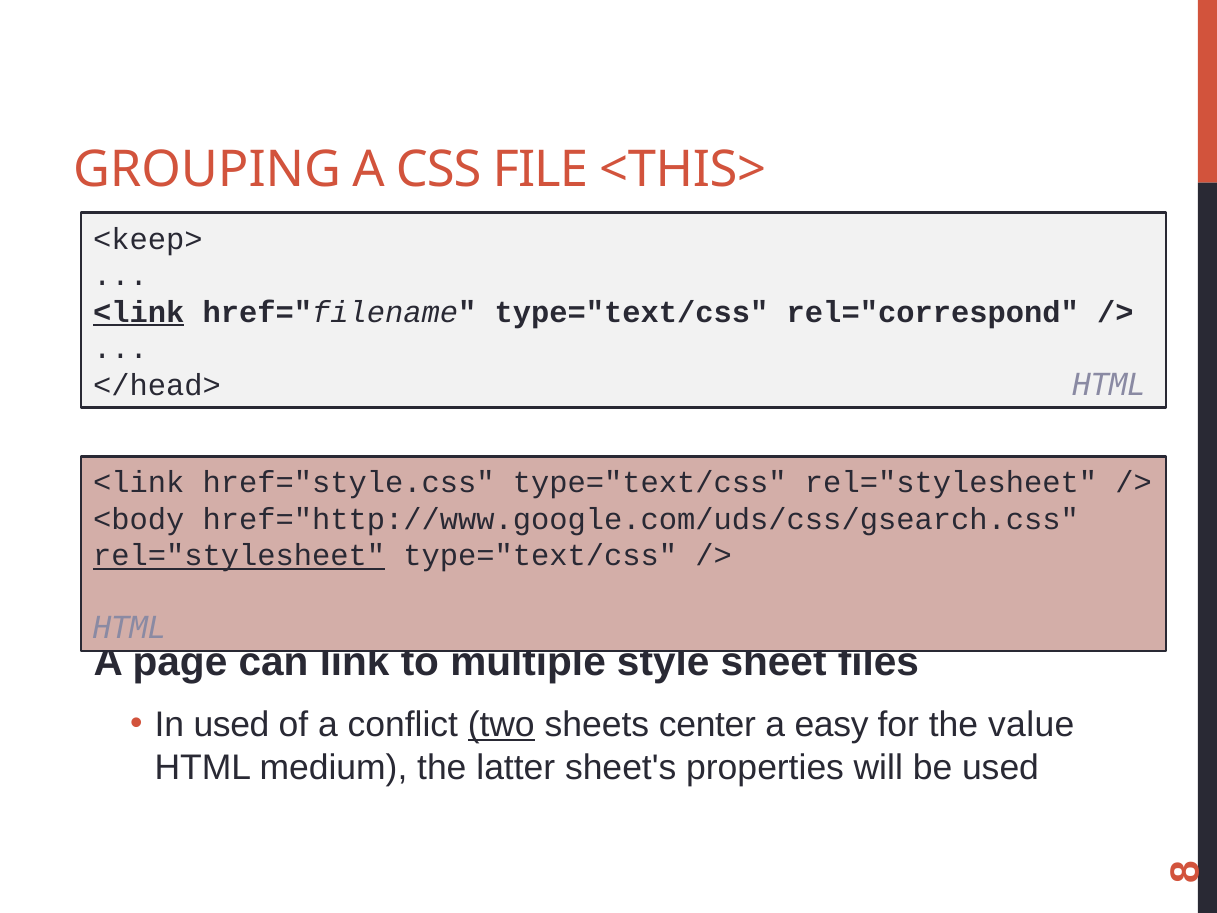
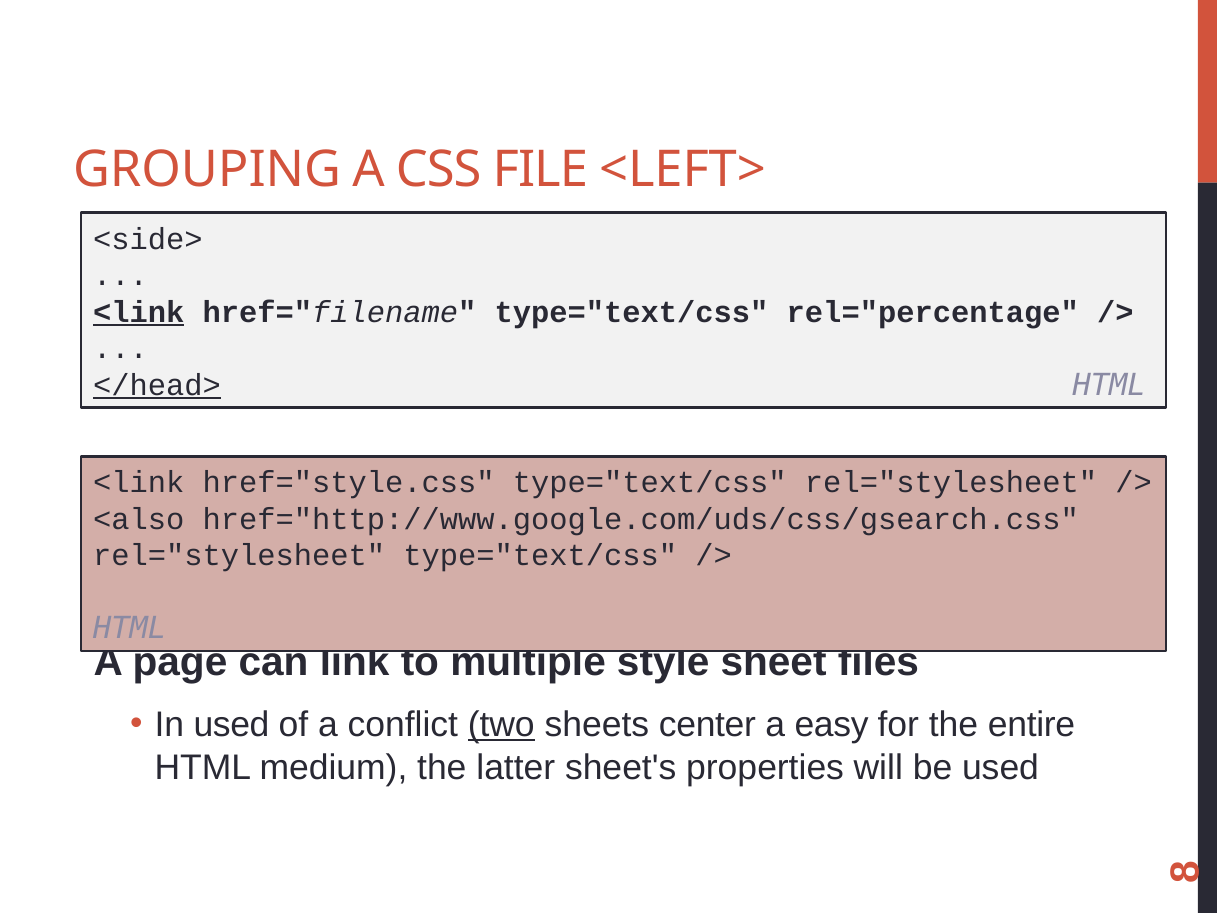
<THIS>: <THIS> -> <LEFT>
<keep>: <keep> -> <side>
rel="correspond: rel="correspond -> rel="percentage
</head> underline: none -> present
<body: <body -> <also
rel="stylesheet at (239, 556) underline: present -> none
value: value -> entire
